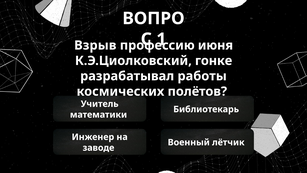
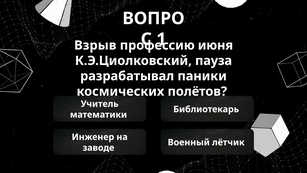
гонке: гонке -> пауза
работы: работы -> паники
